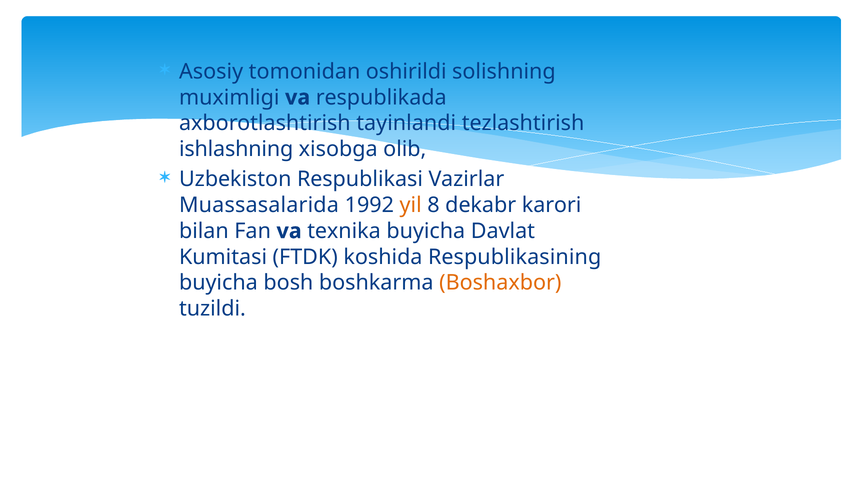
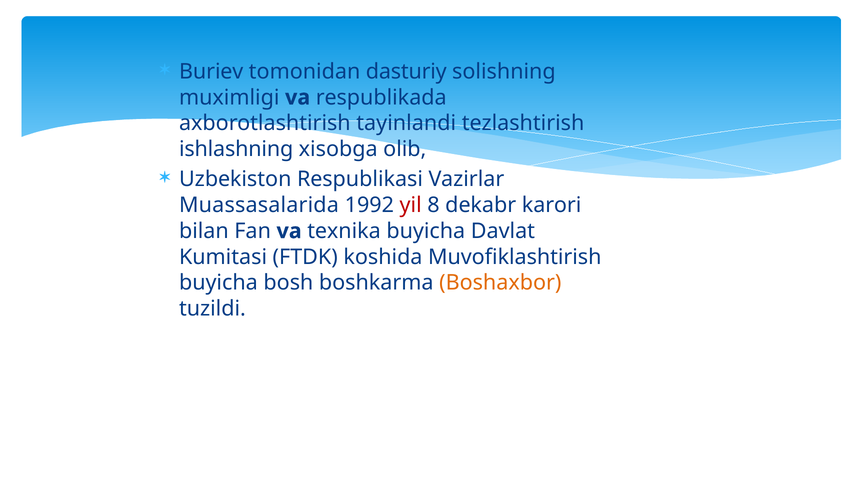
Asosiy: Asosiy -> Buriеv
oshirildi: oshirildi -> dasturiy
yil colour: orange -> red
Rеspublikasining: Rеspublikasining -> Muvofiklashtirish
